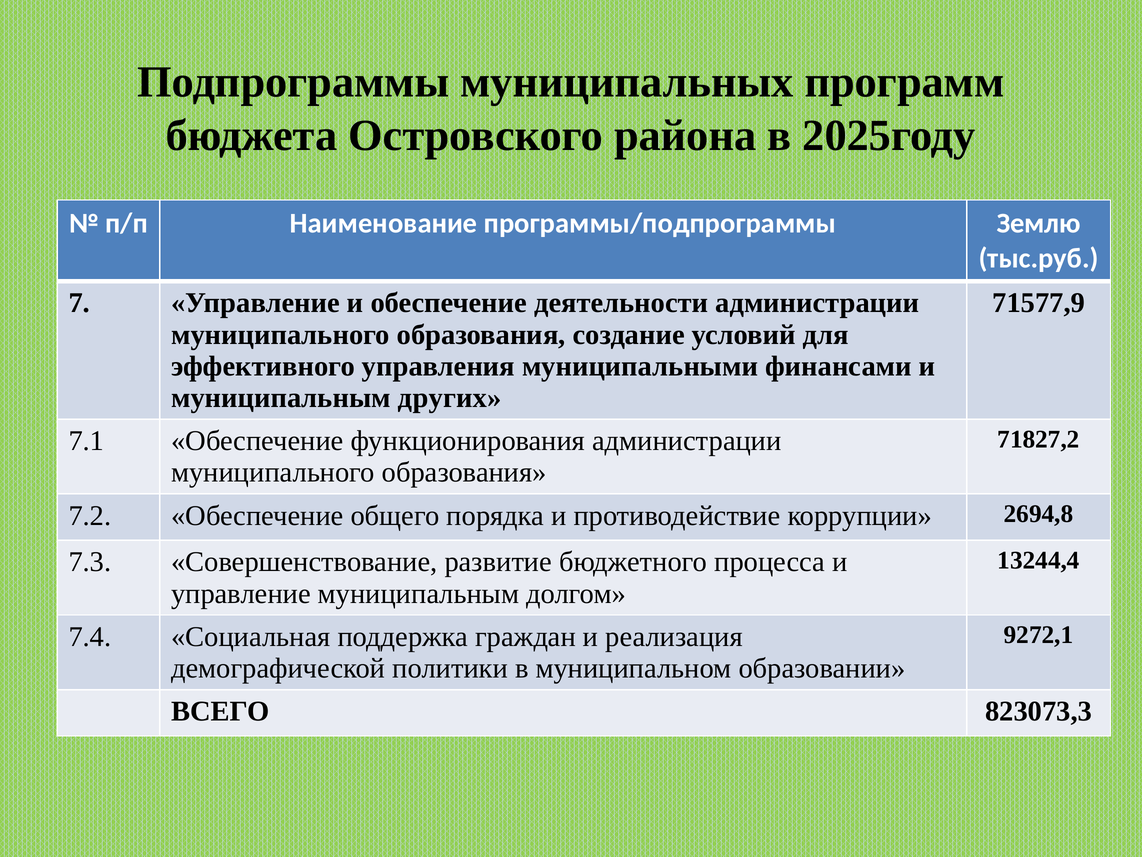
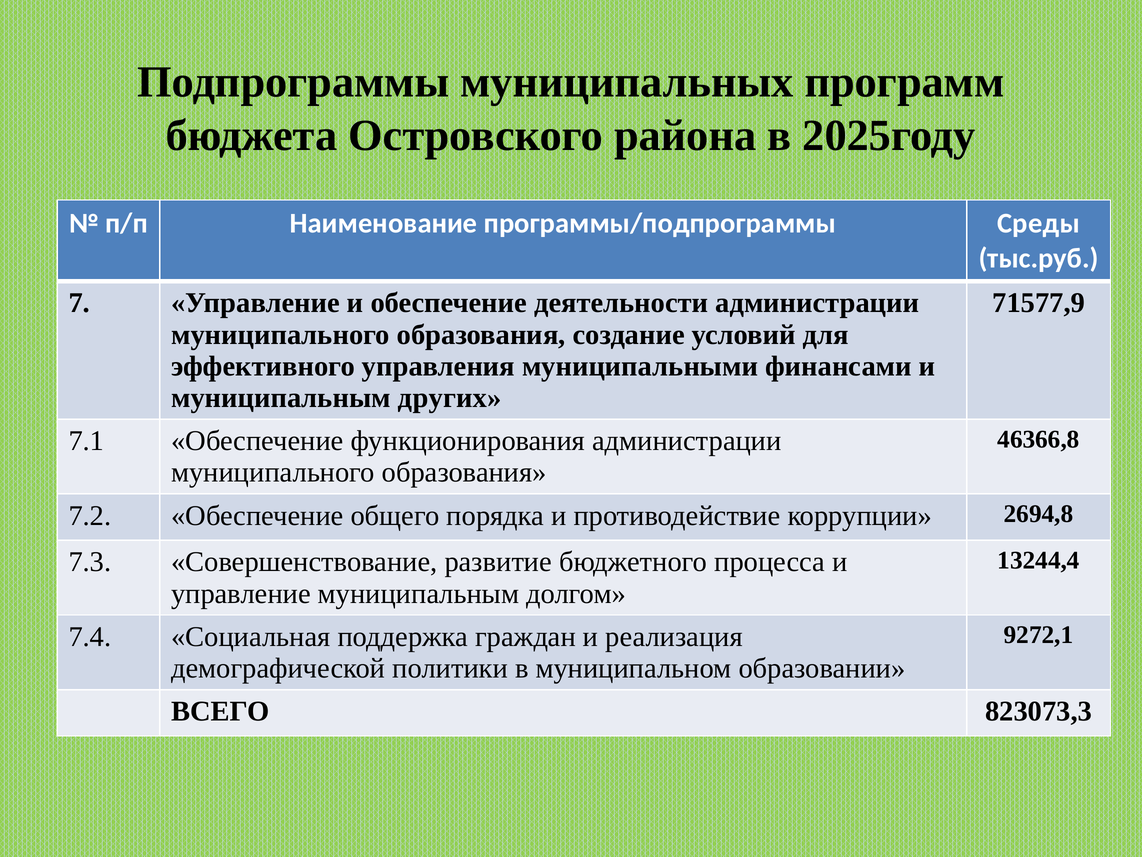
Землю: Землю -> Среды
71827,2: 71827,2 -> 46366,8
